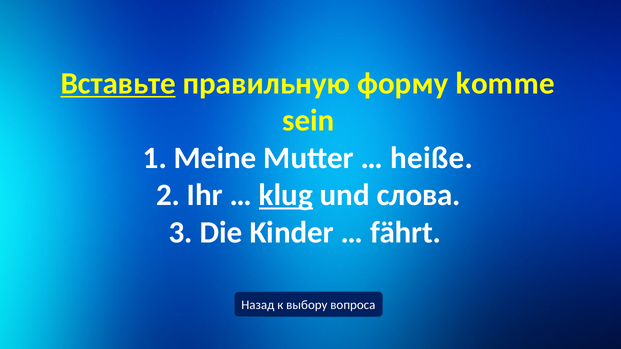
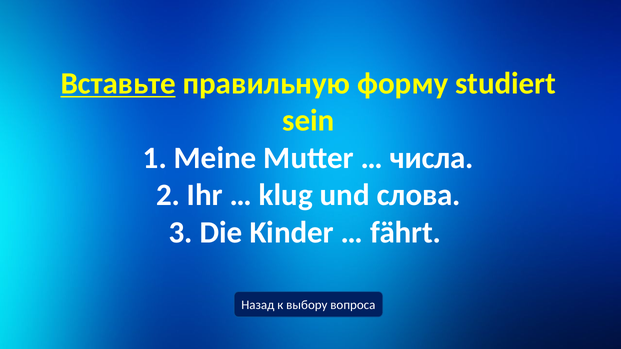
komme: komme -> studiert
heiße: heiße -> числа
klug underline: present -> none
